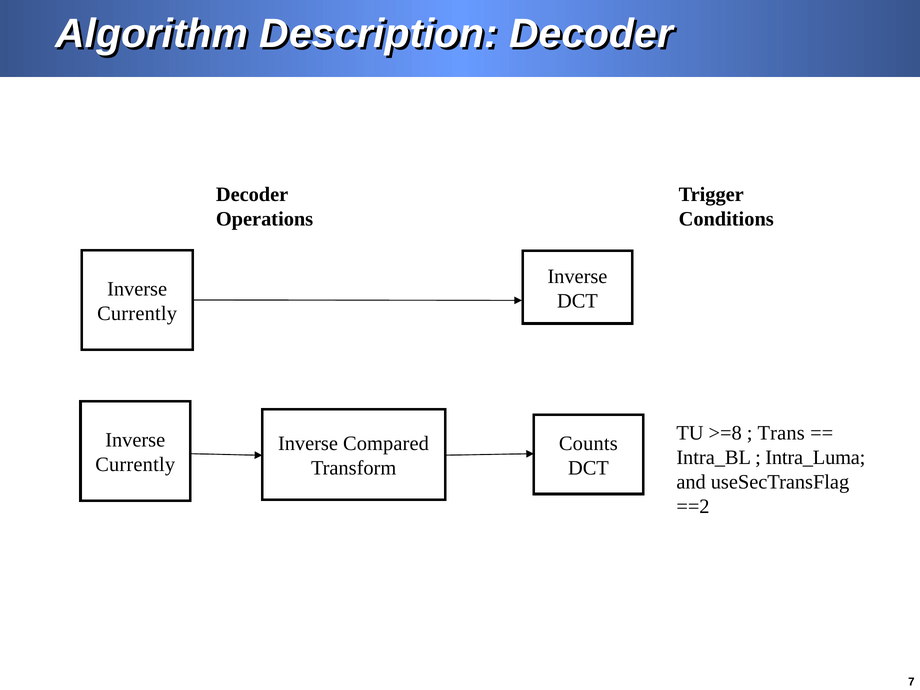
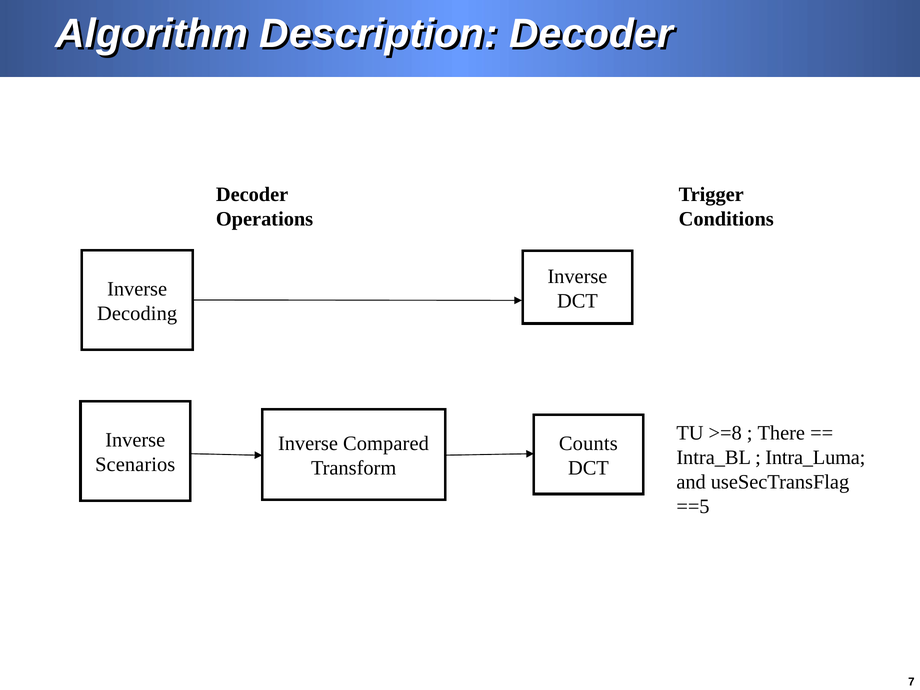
Currently at (137, 314): Currently -> Decoding
Trans: Trans -> There
Currently at (135, 465): Currently -> Scenarios
==2: ==2 -> ==5
